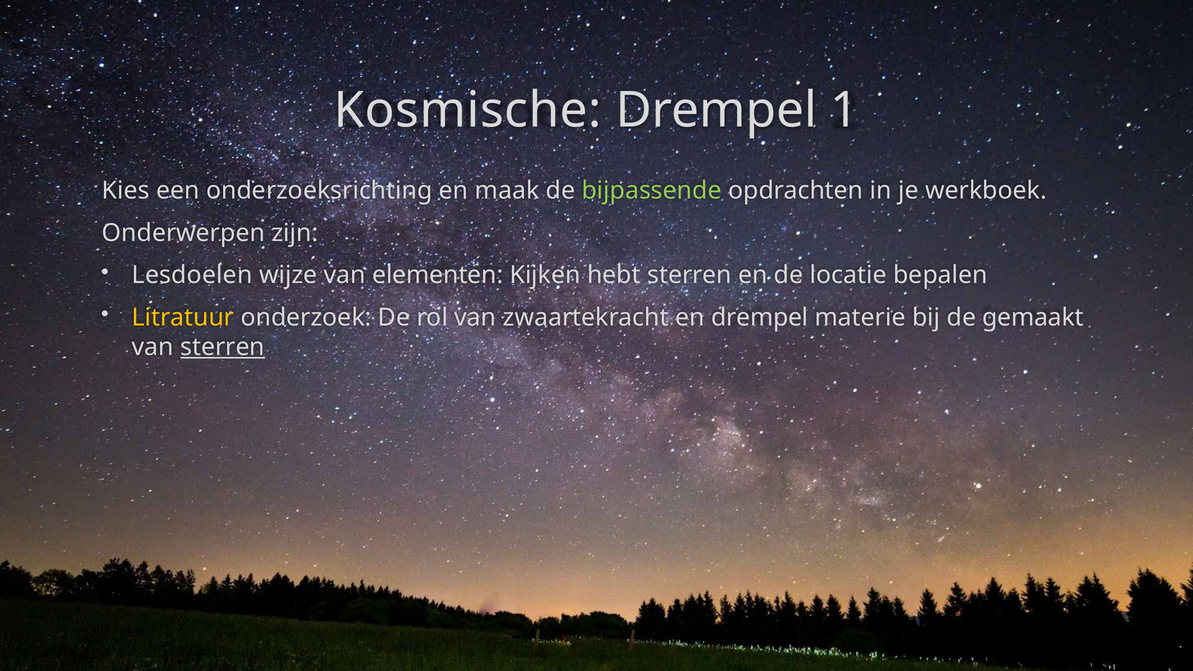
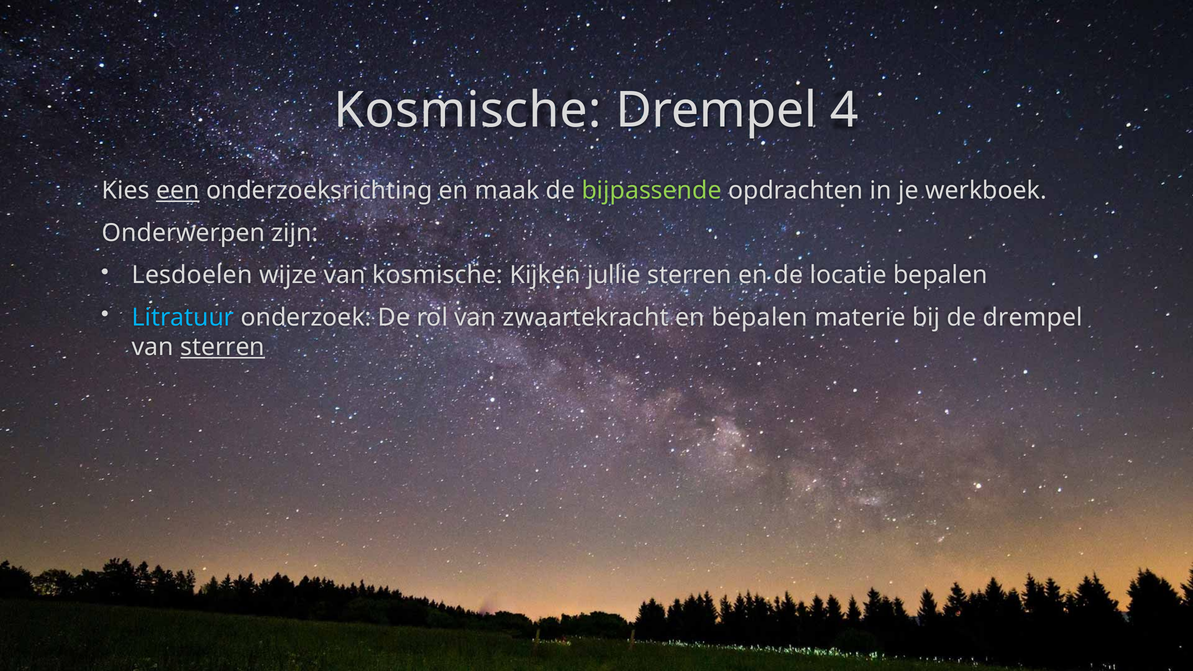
1: 1 -> 4
een underline: none -> present
van elementen: elementen -> kosmische
hebt: hebt -> jullie
Litratuur colour: yellow -> light blue
en drempel: drempel -> bepalen
de gemaakt: gemaakt -> drempel
